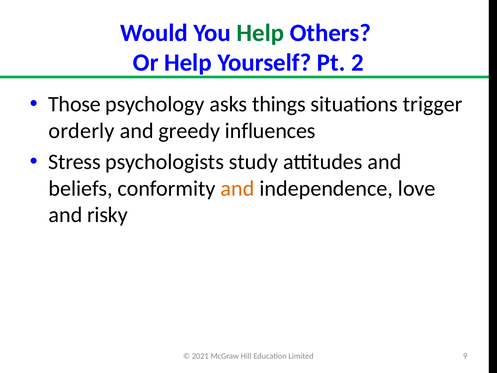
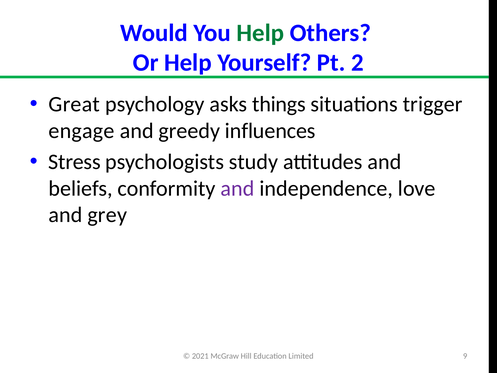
Those: Those -> Great
orderly: orderly -> engage
and at (238, 188) colour: orange -> purple
risky: risky -> grey
